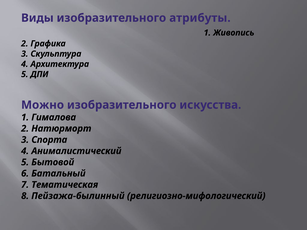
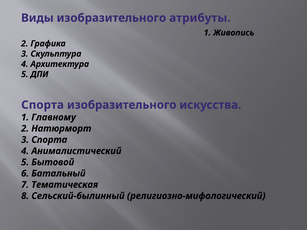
Можно at (43, 105): Можно -> Спорта
Гималова: Гималова -> Главному
Пейзажа-былинный: Пейзажа-былинный -> Сельский-былинный
